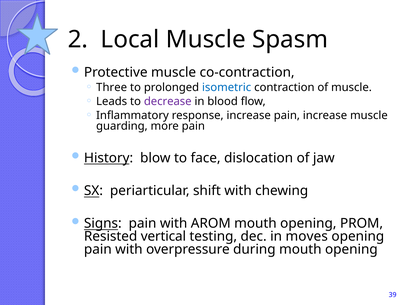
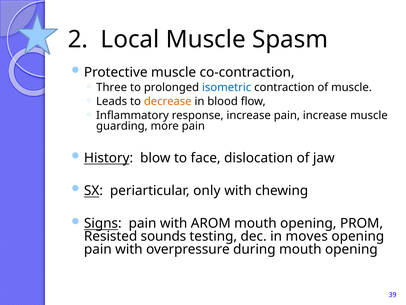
decrease colour: purple -> orange
shift: shift -> only
vertical: vertical -> sounds
